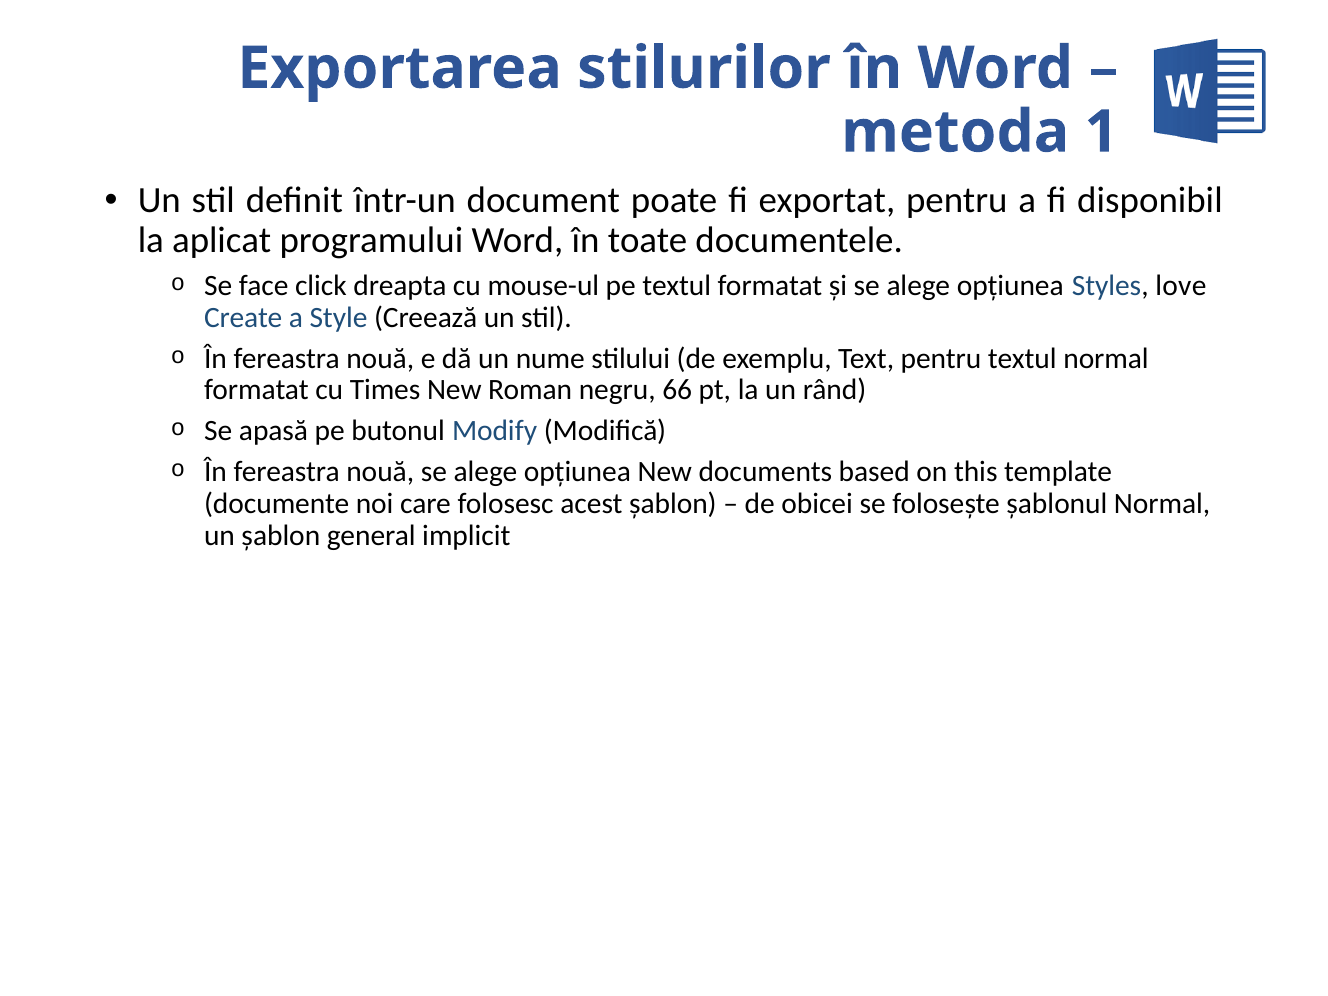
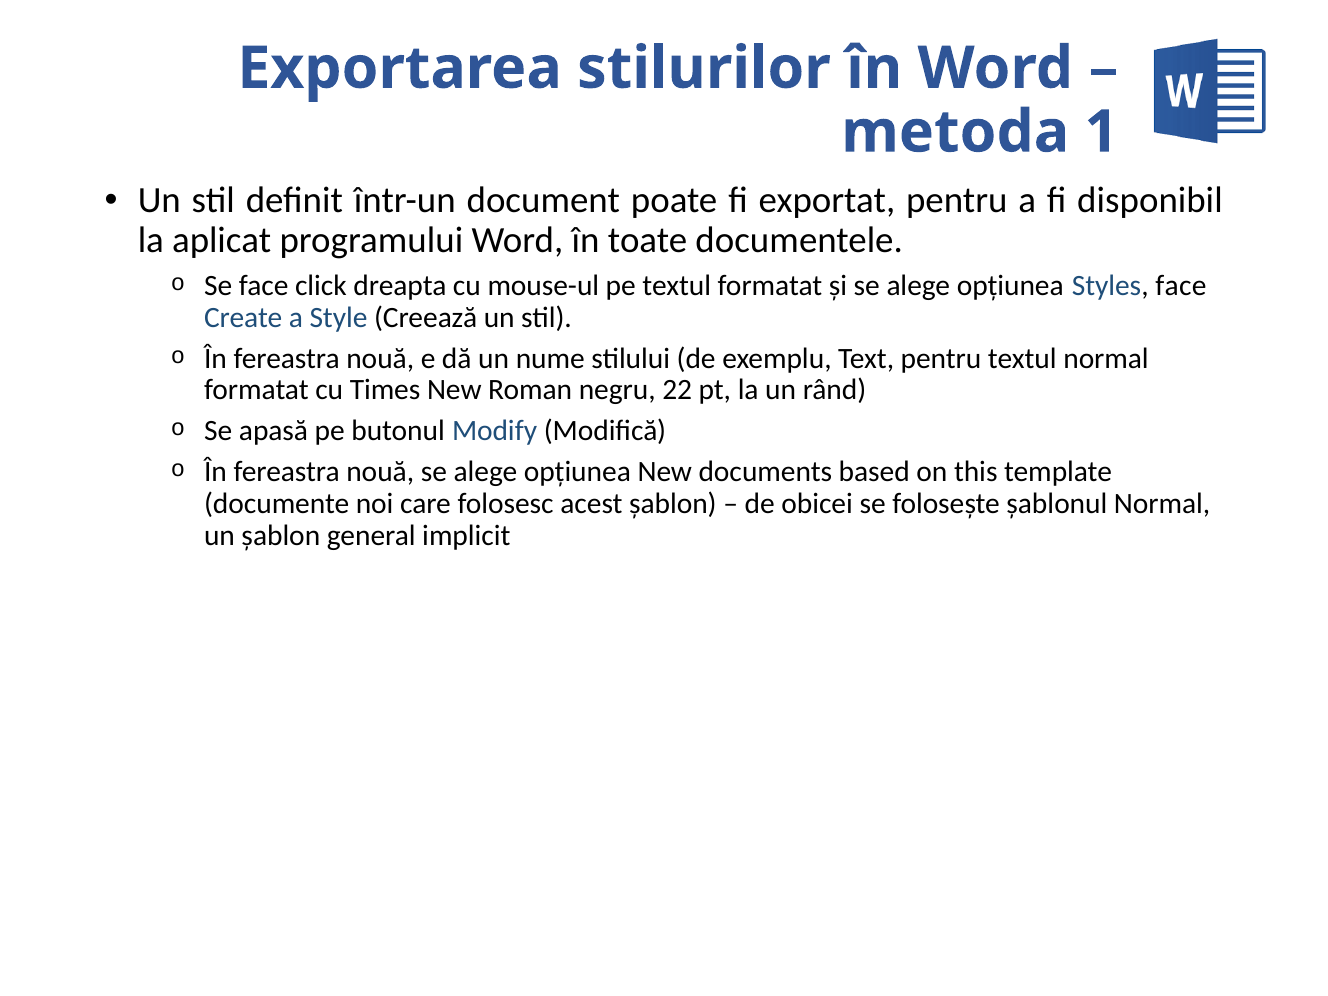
Styles love: love -> face
66: 66 -> 22
